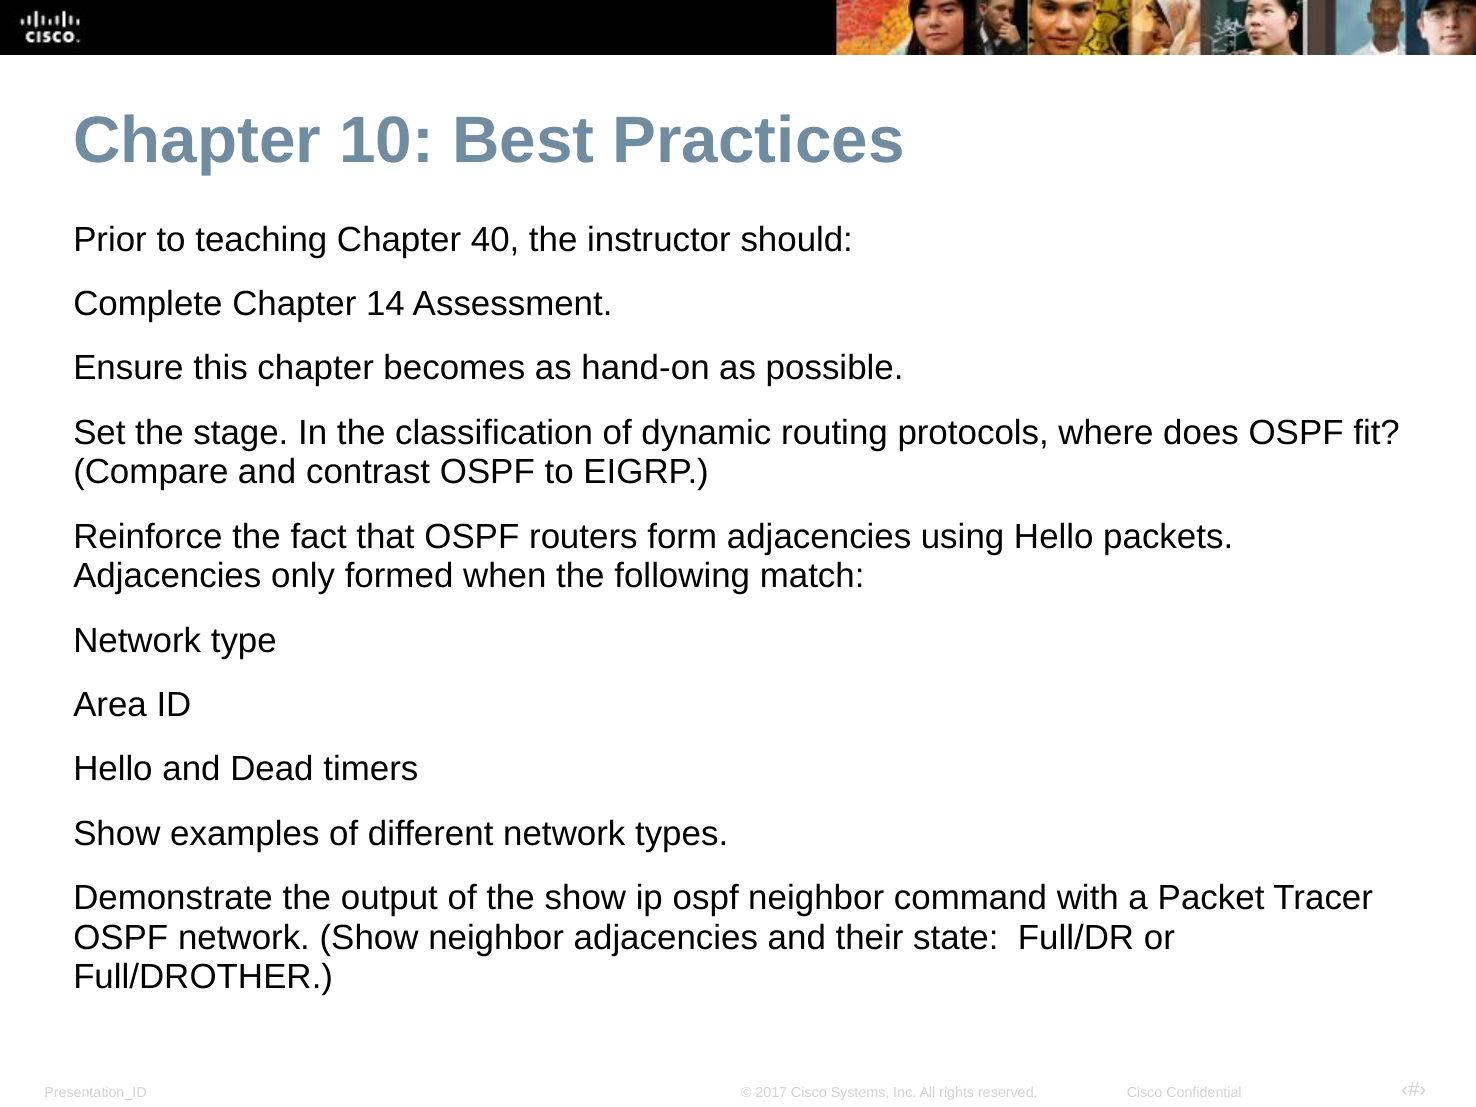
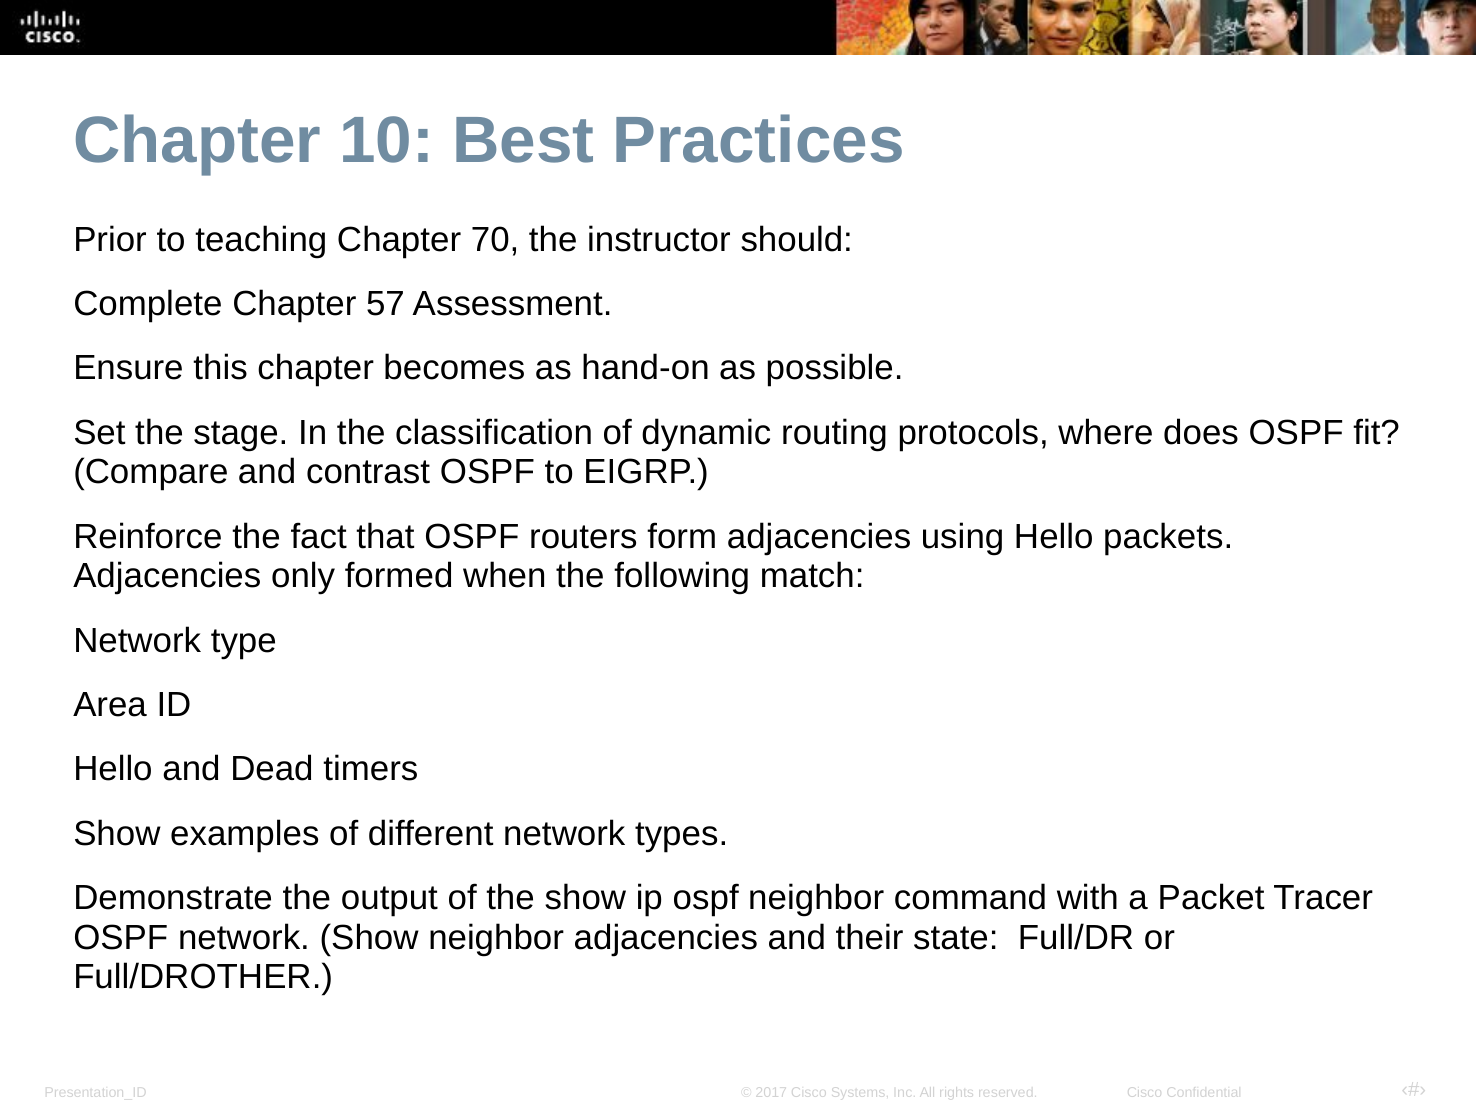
40: 40 -> 70
14: 14 -> 57
